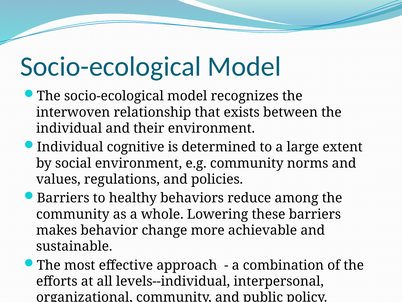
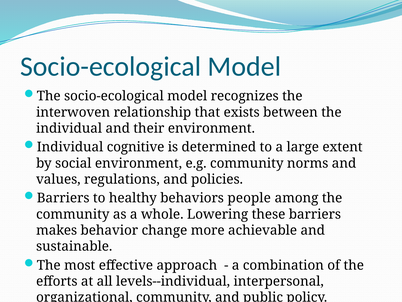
reduce: reduce -> people
